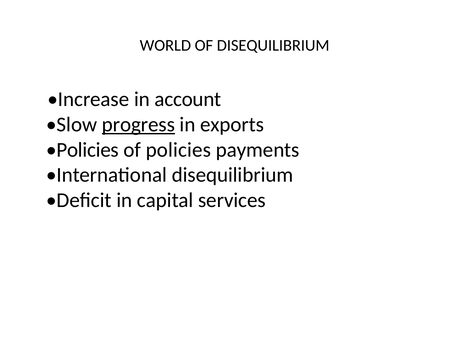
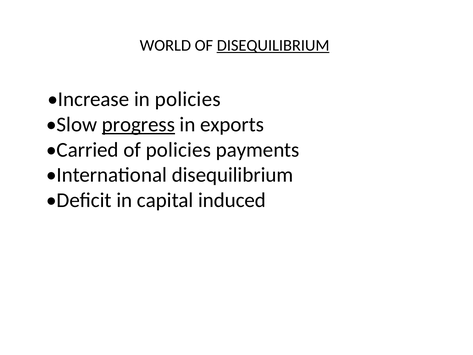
DISEQUILIBRIUM at (273, 45) underline: none -> present
in account: account -> policies
Policies at (82, 150): Policies -> Carried
services: services -> induced
